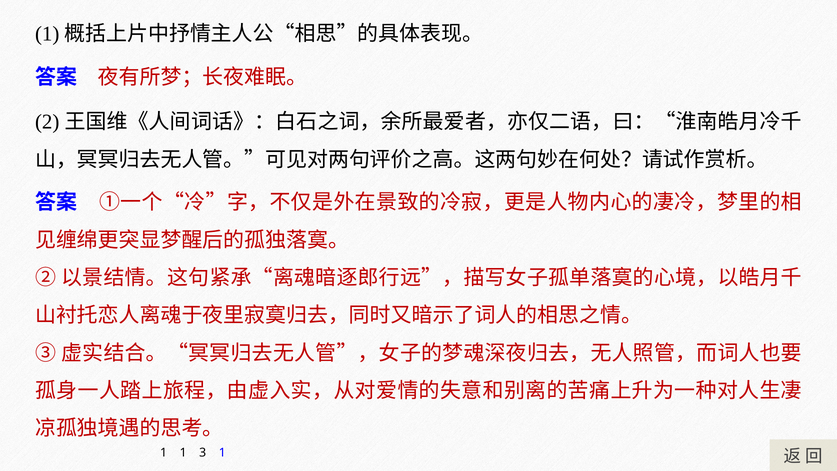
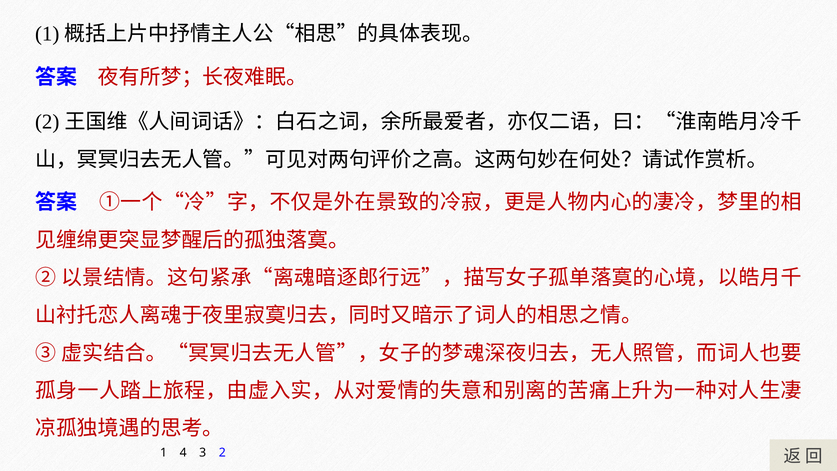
1 1: 1 -> 4
3 1: 1 -> 2
